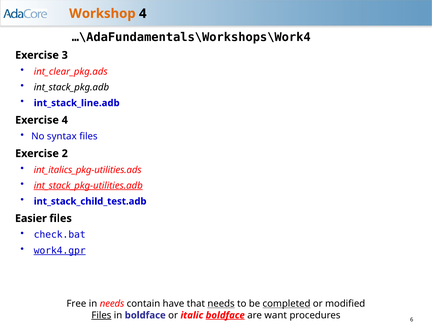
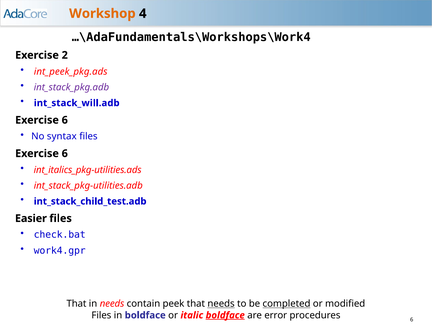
3: 3 -> 2
int_clear_pkg.ads: int_clear_pkg.ads -> int_peek_pkg.ads
int_stack_pkg.adb colour: black -> purple
int_stack_line.adb: int_stack_line.adb -> int_stack_will.adb
4 at (65, 120): 4 -> 6
2 at (65, 154): 2 -> 6
int_stack_pkg-utilities.adb underline: present -> none
work4.gpr underline: present -> none
Free at (76, 304): Free -> That
have: have -> peek
Files at (101, 315) underline: present -> none
want: want -> error
